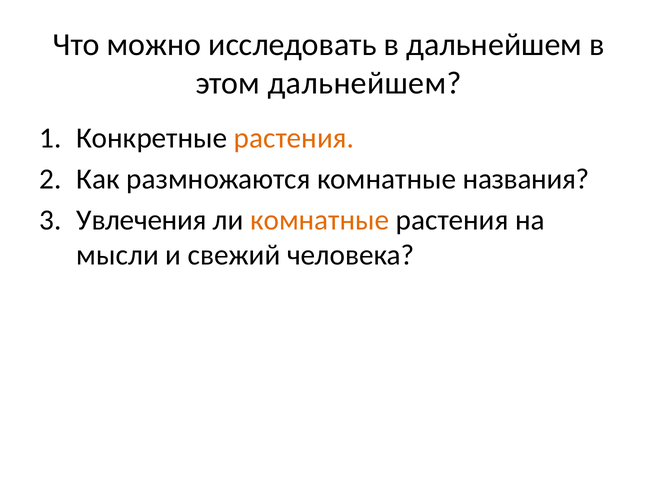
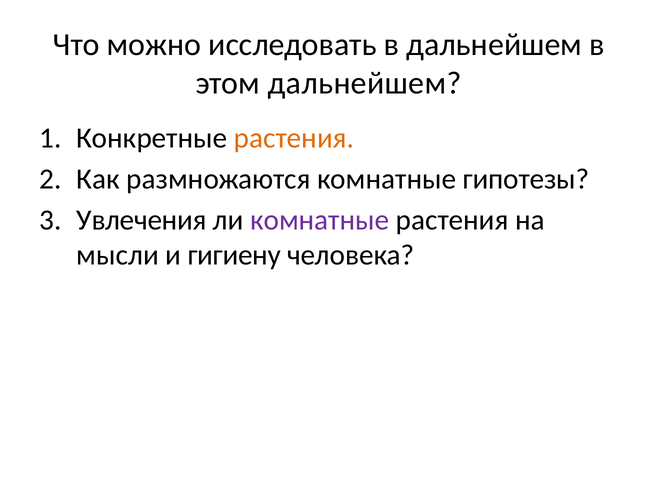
названия: названия -> гипотезы
комнатные at (320, 220) colour: orange -> purple
свежий: свежий -> гигиену
